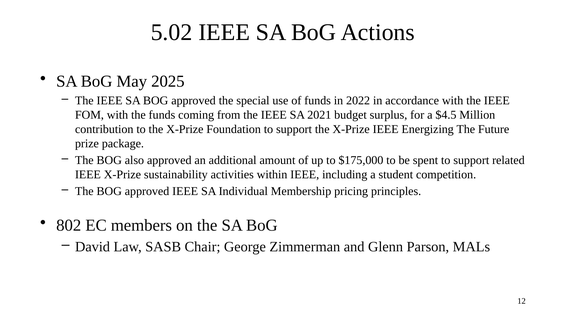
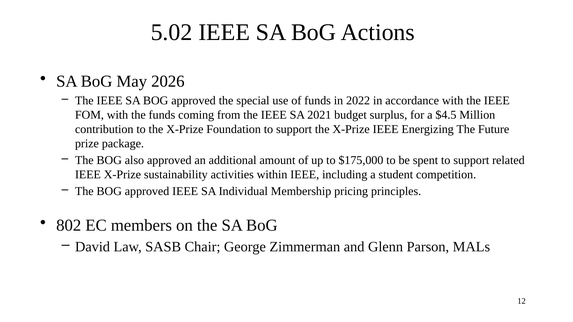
2025: 2025 -> 2026
